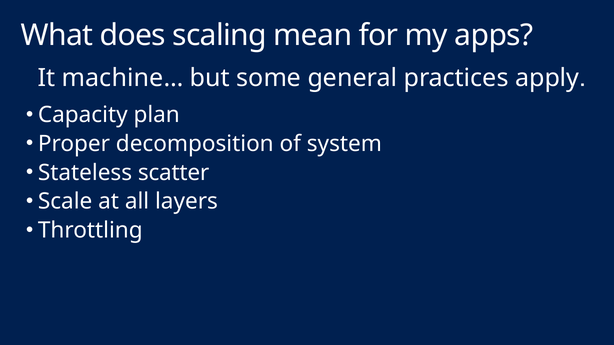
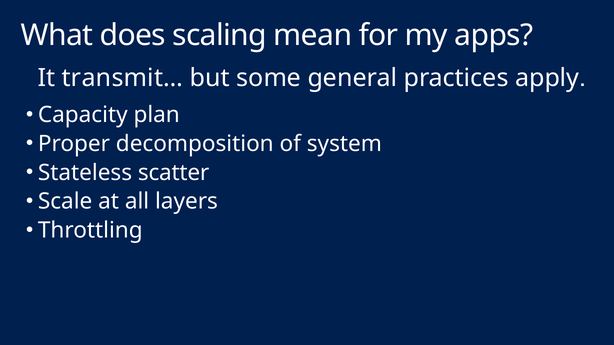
machine…: machine… -> transmit…
